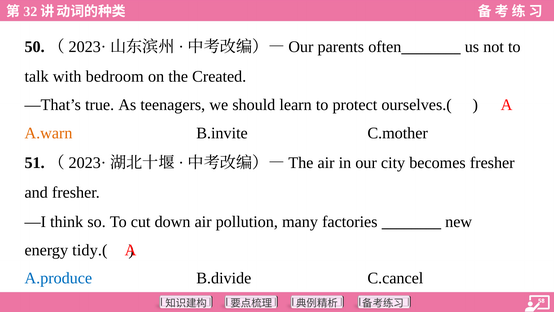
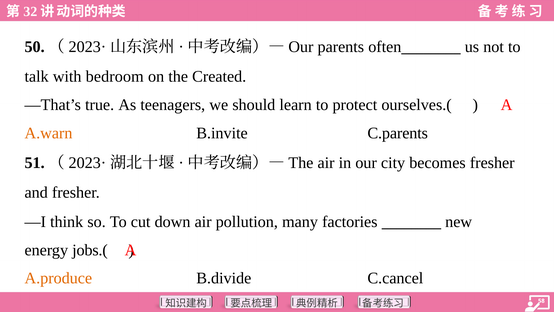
C.mother: C.mother -> C.parents
tidy.(: tidy.( -> jobs.(
A.produce colour: blue -> orange
